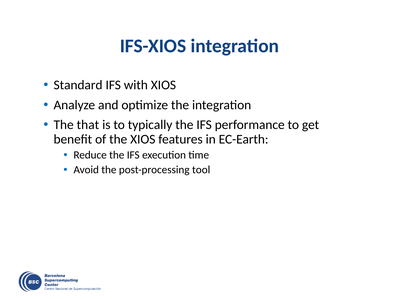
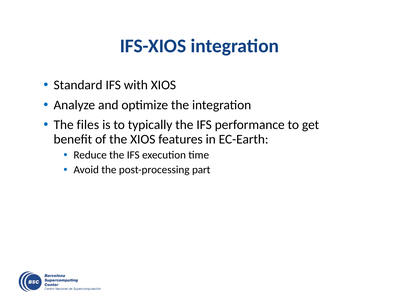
that: that -> files
tool: tool -> part
